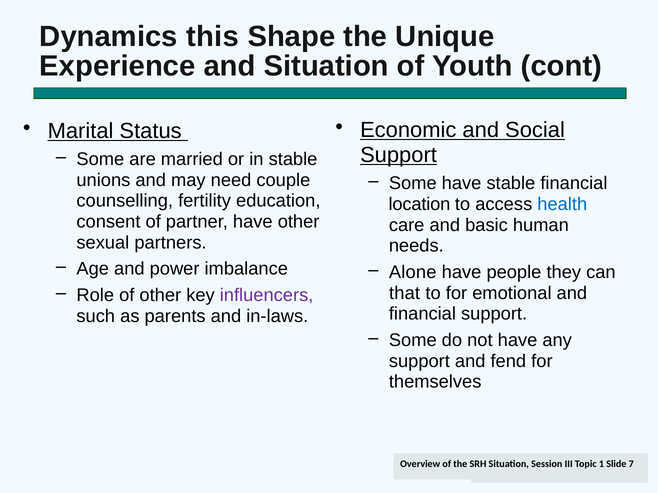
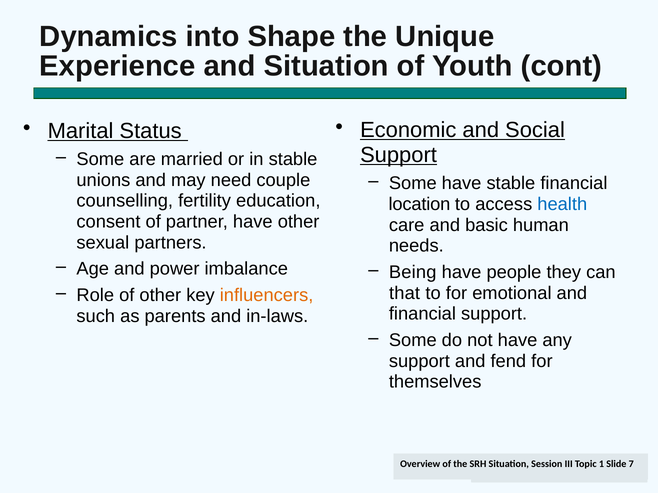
this: this -> into
Alone: Alone -> Being
influencers colour: purple -> orange
